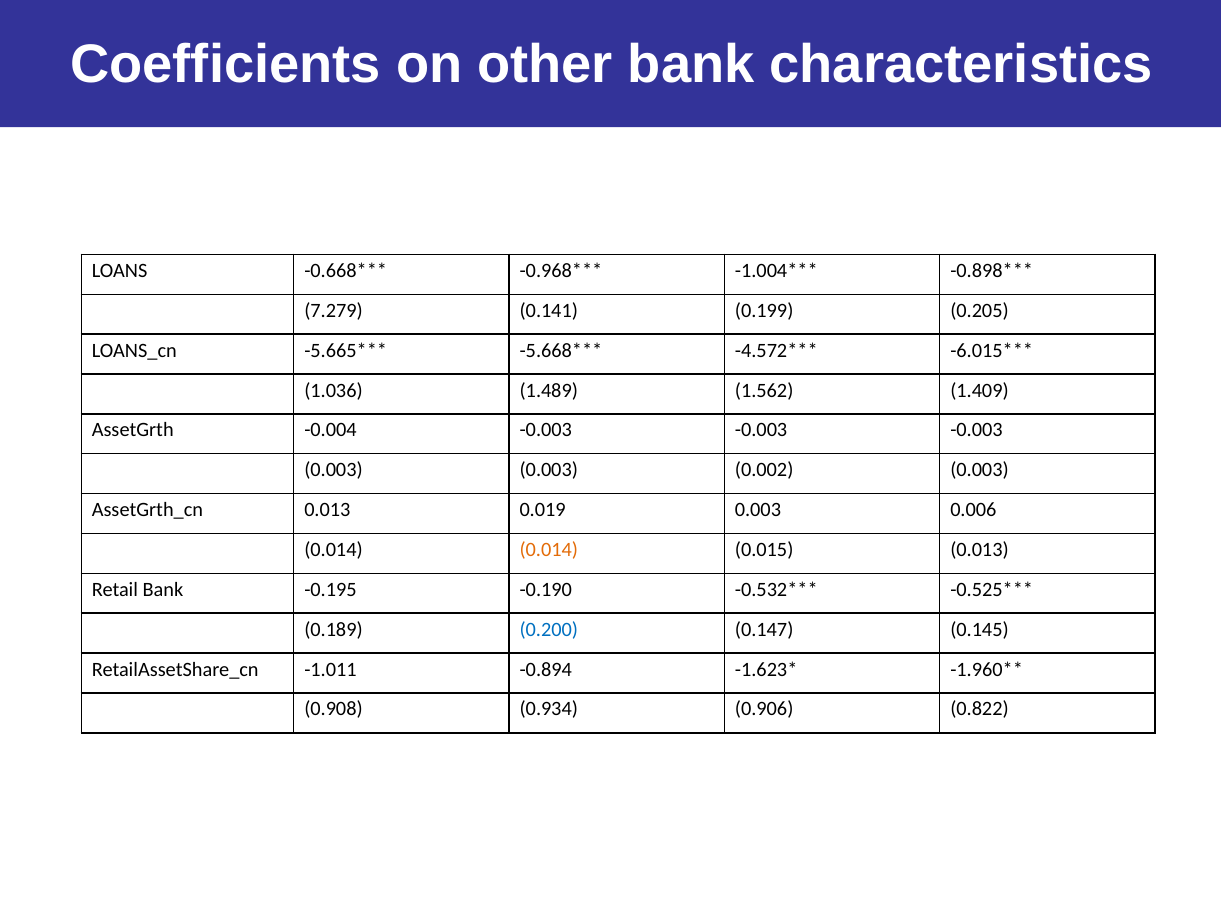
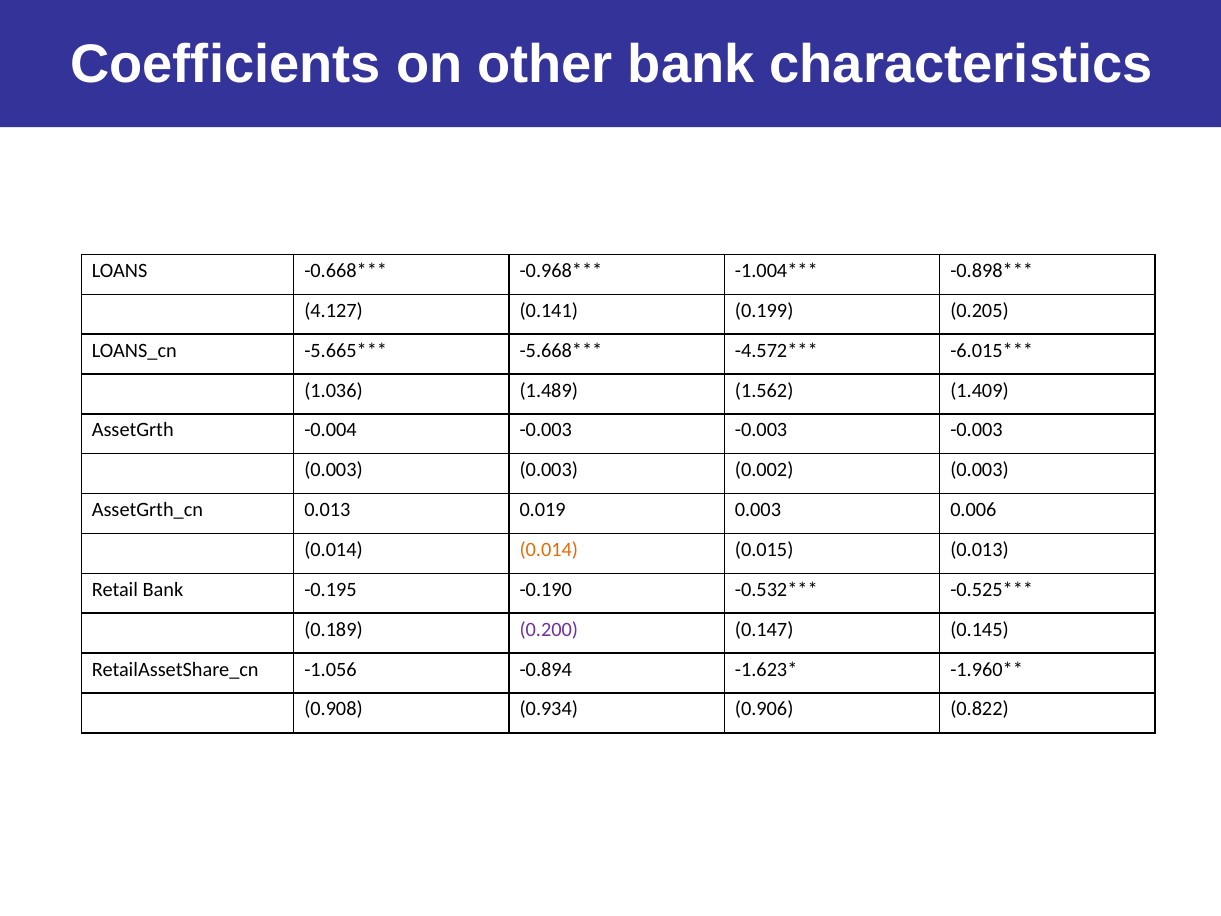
7.279: 7.279 -> 4.127
0.200 colour: blue -> purple
-1.011: -1.011 -> -1.056
